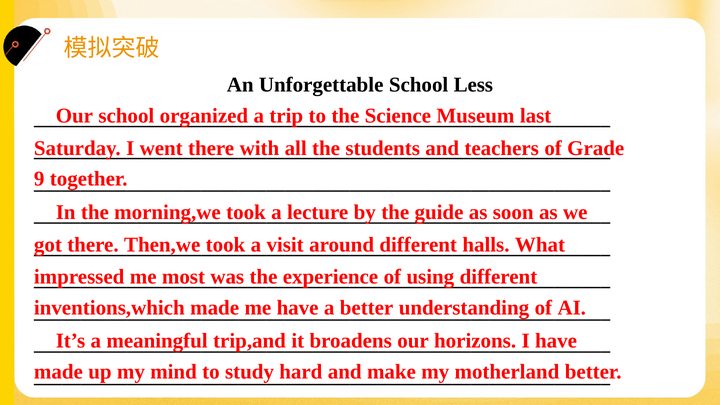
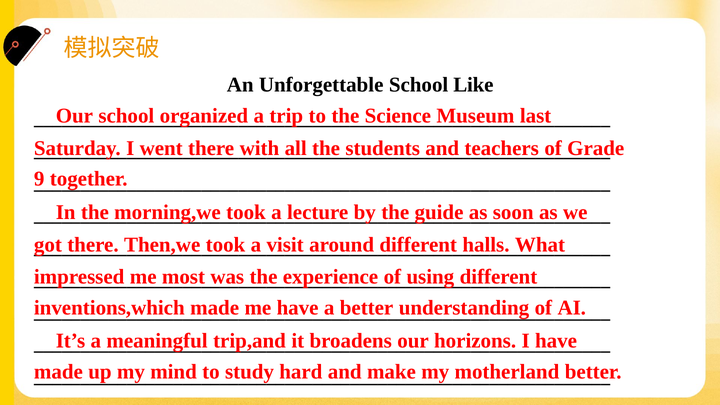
Less: Less -> Like
